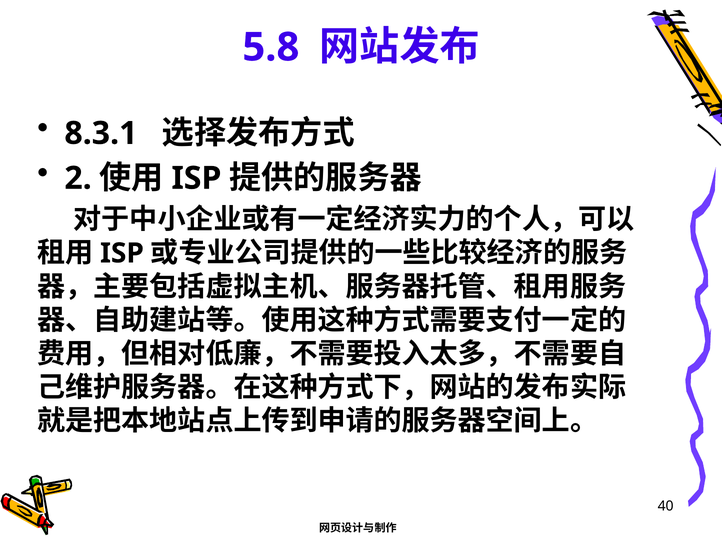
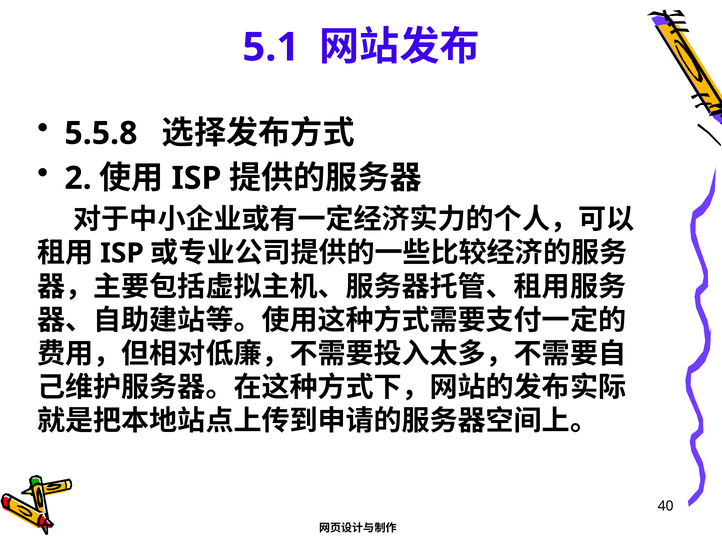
5.8: 5.8 -> 5.1
8.3.1: 8.3.1 -> 5.5.8
